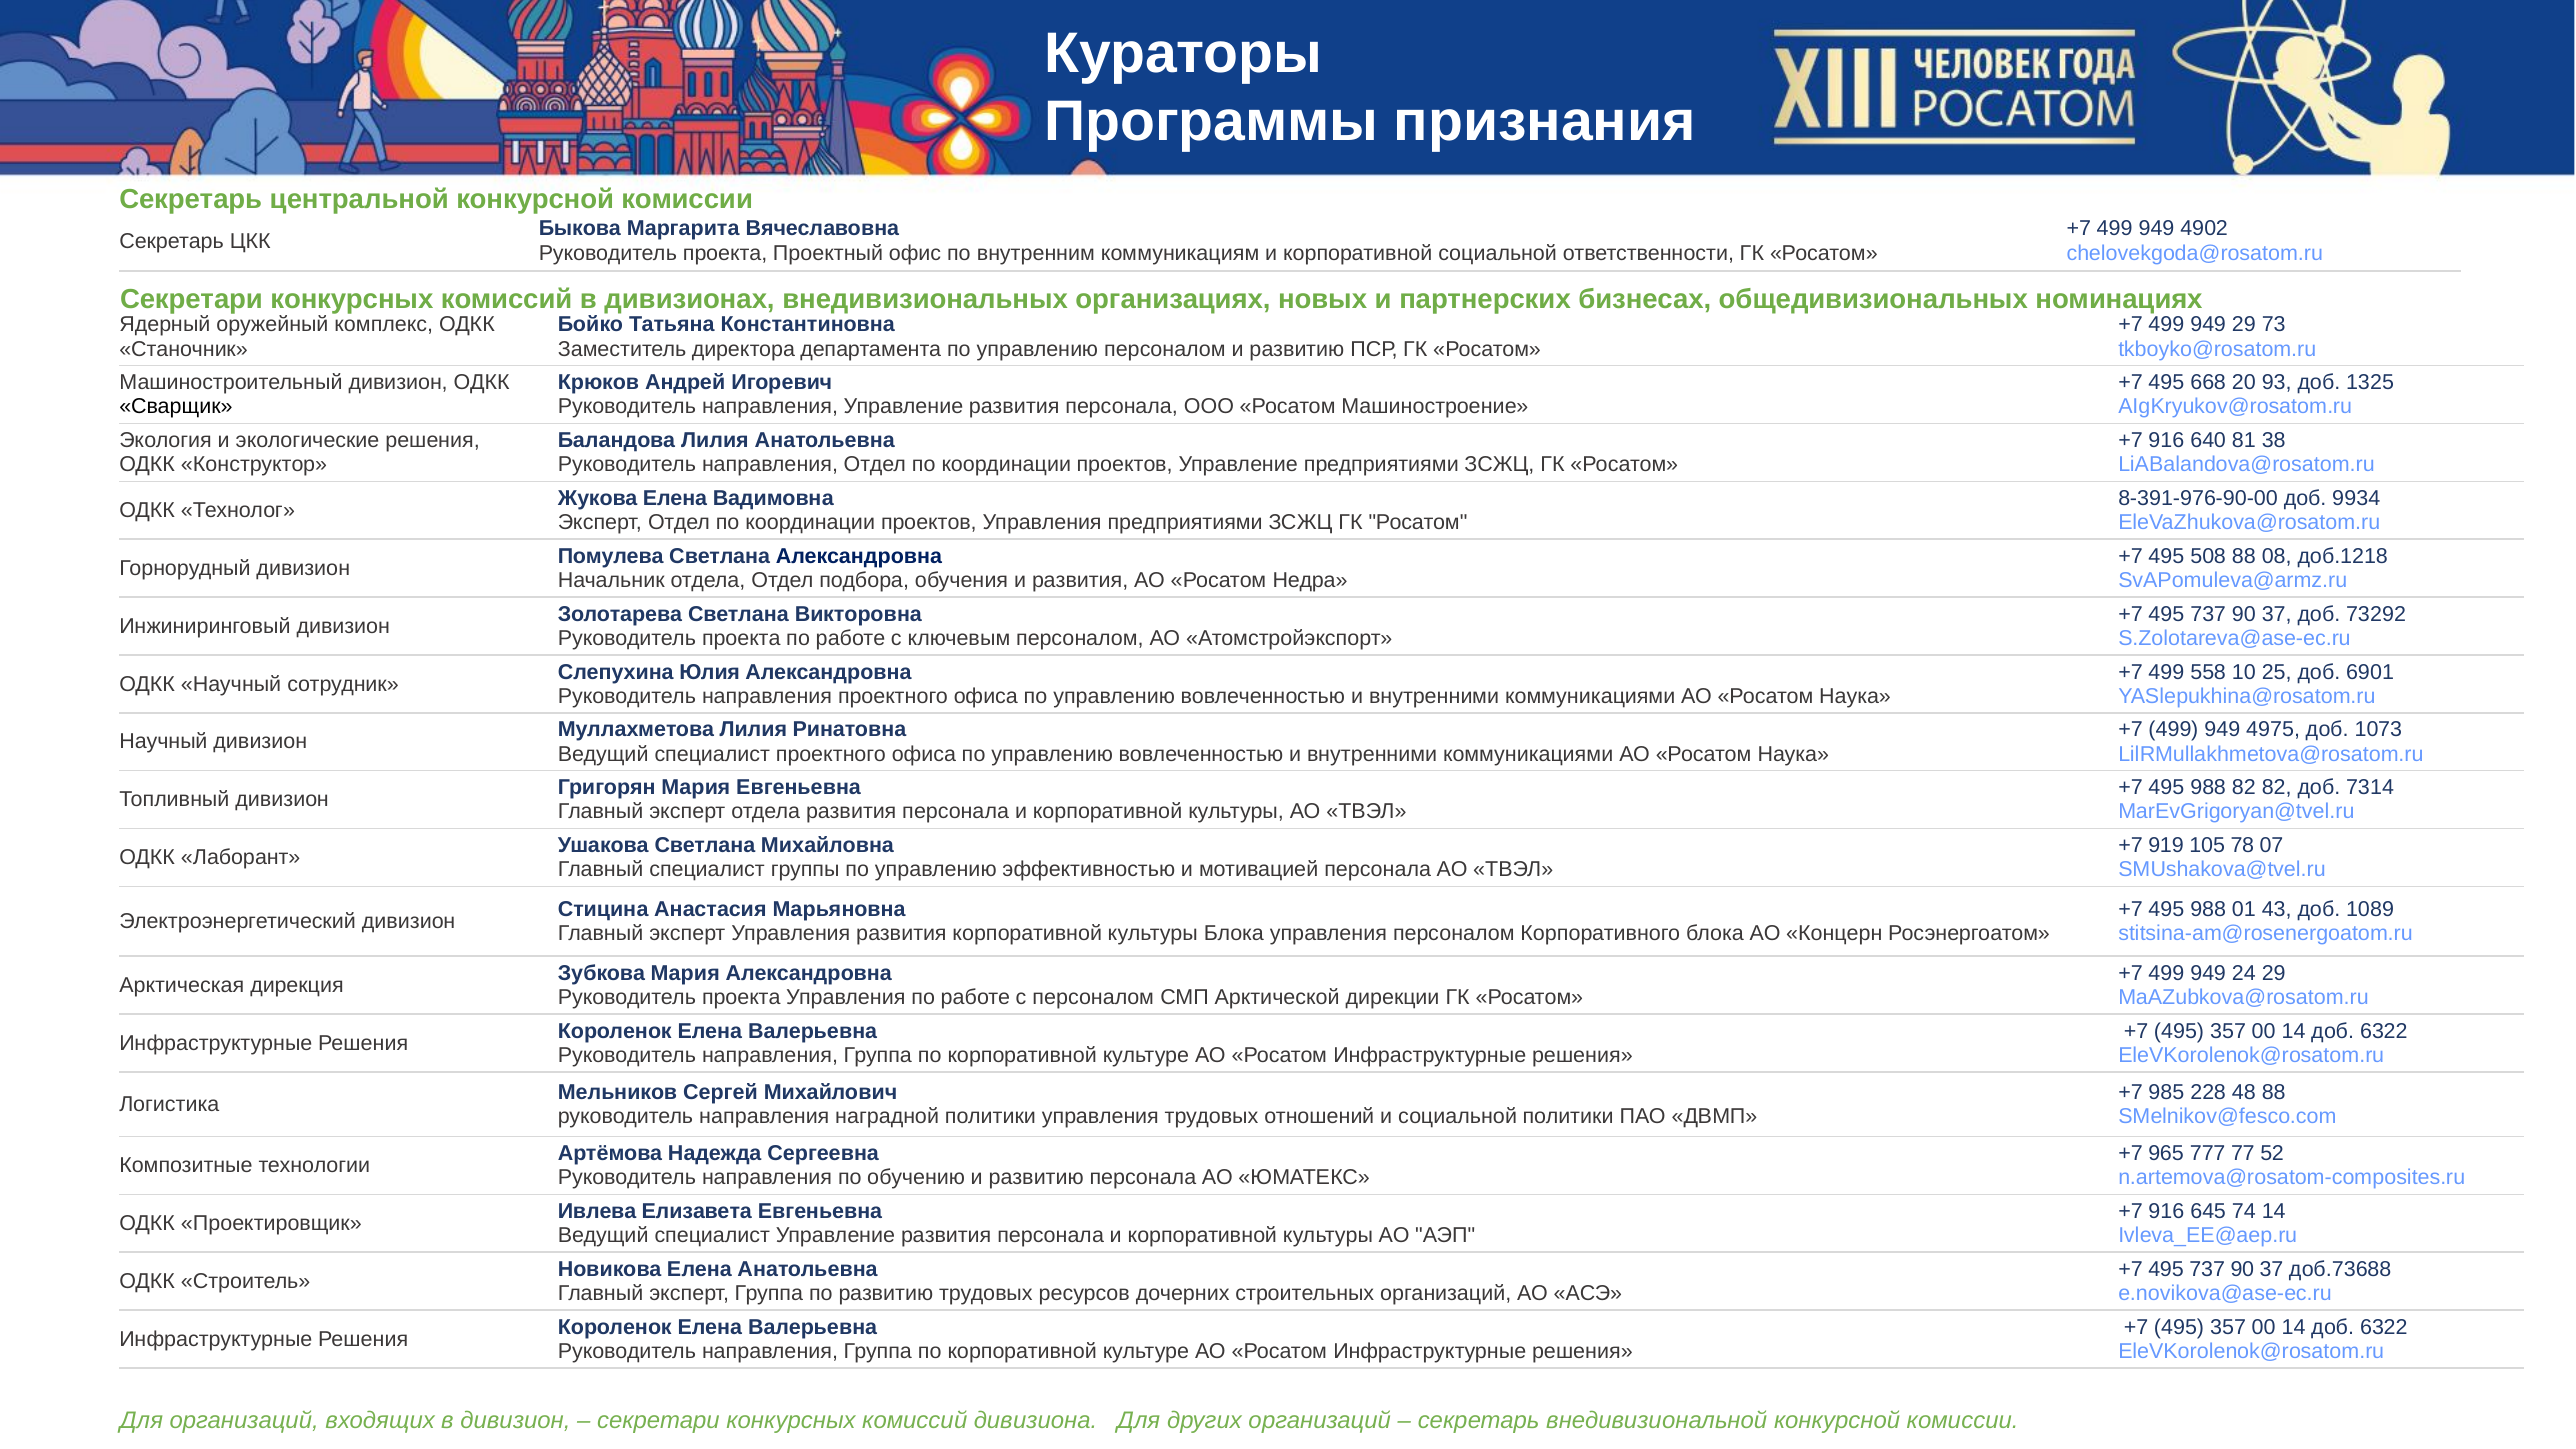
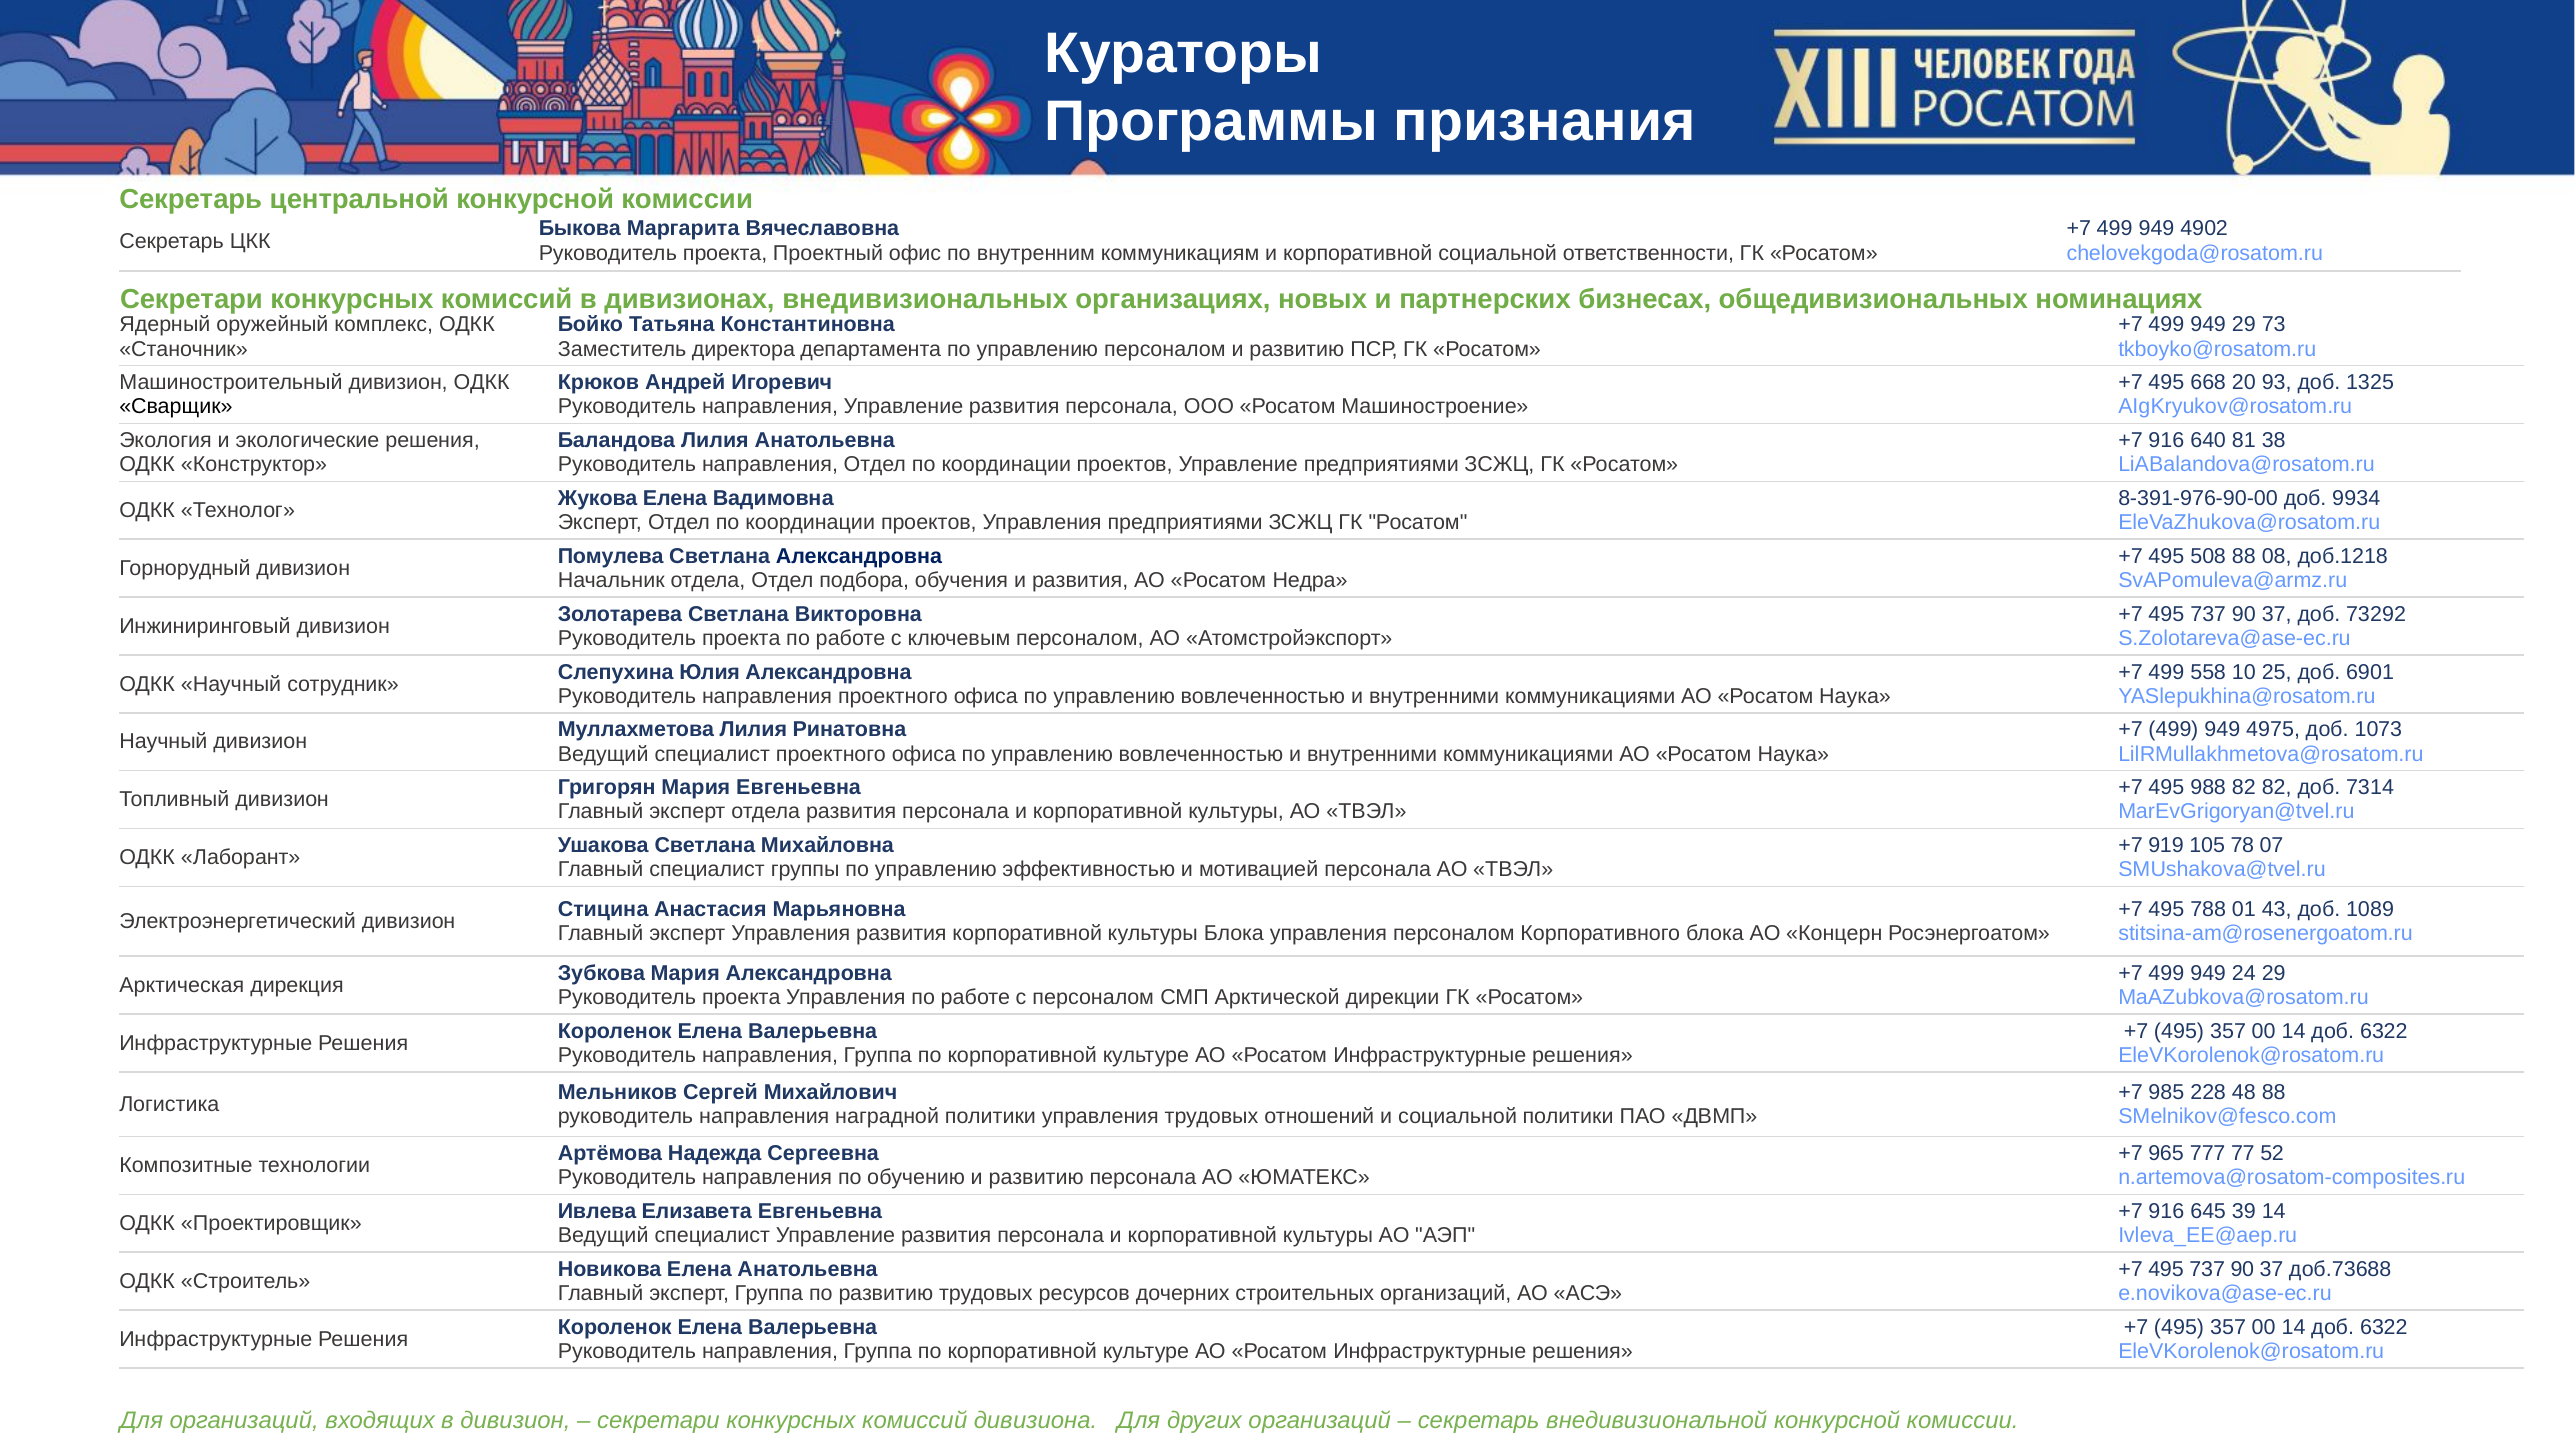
988 at (2208, 909): 988 -> 788
74: 74 -> 39
